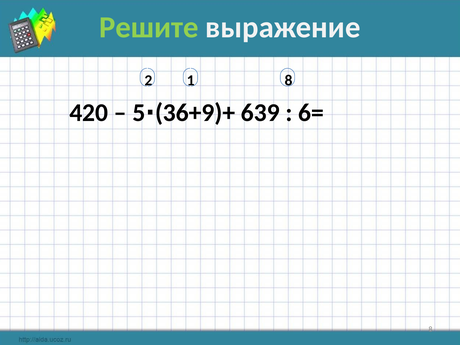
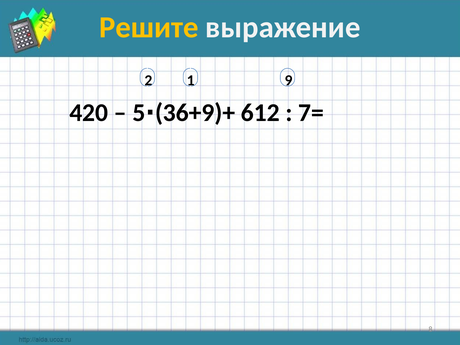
Решите colour: light green -> yellow
1 8: 8 -> 9
639: 639 -> 612
6=: 6= -> 7=
